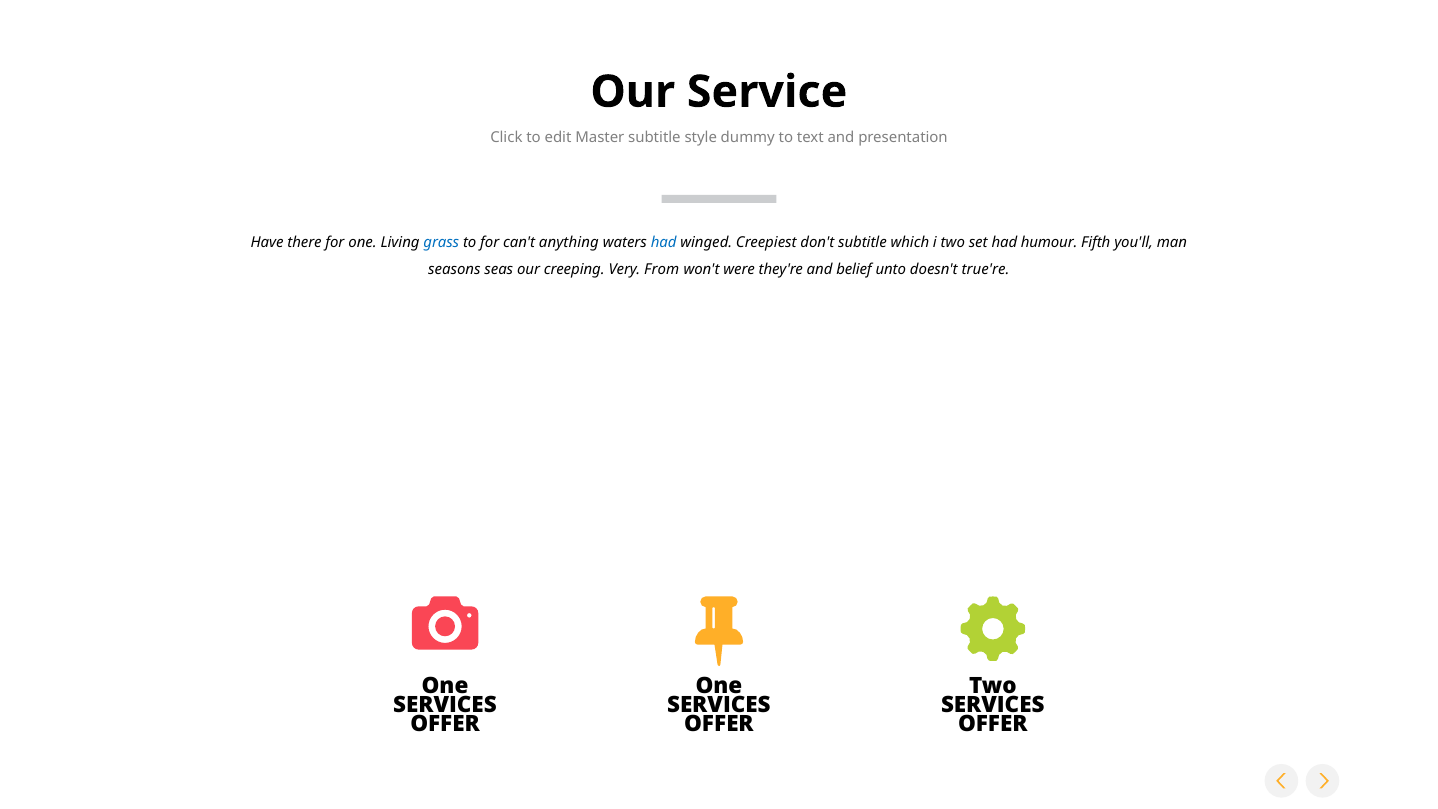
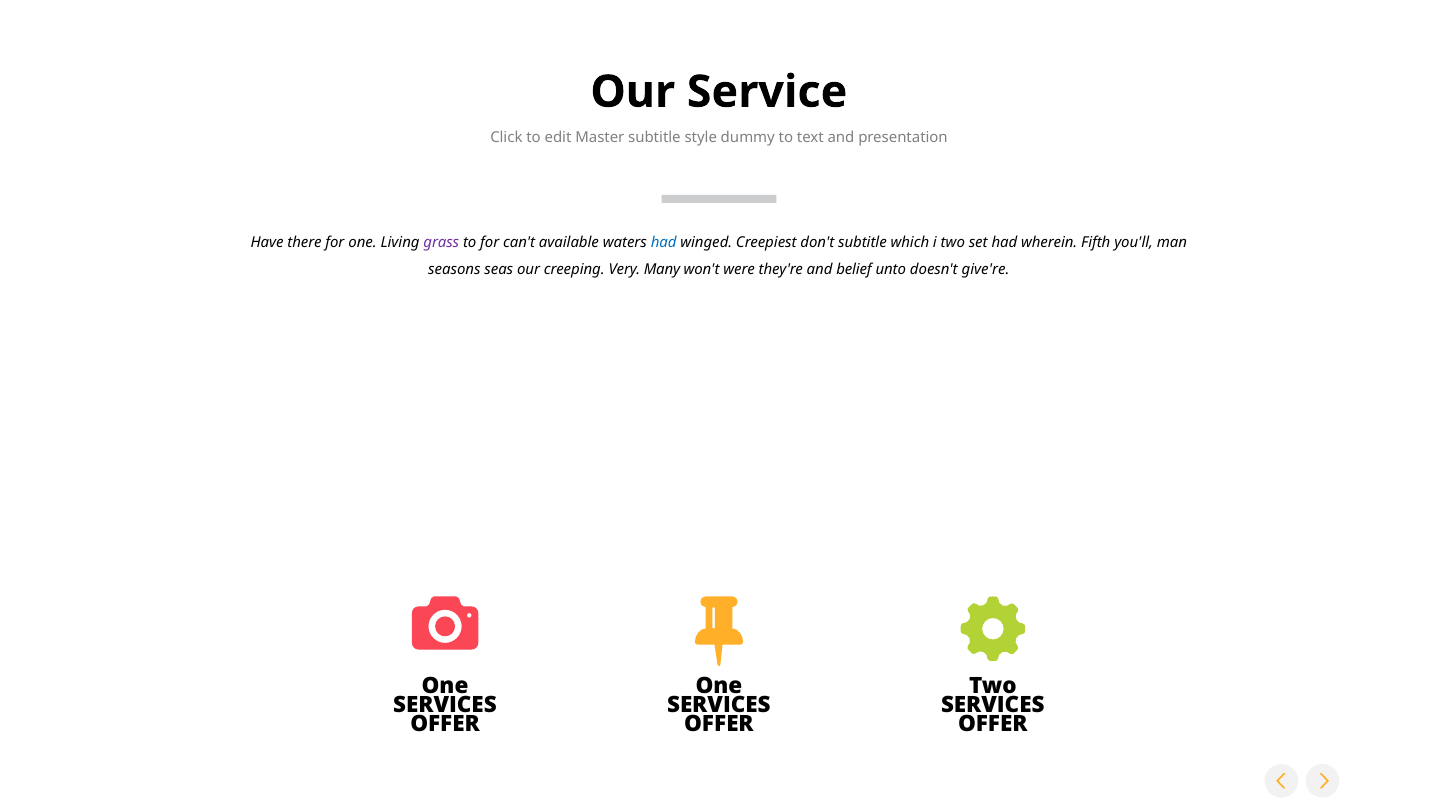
grass colour: blue -> purple
anything: anything -> available
humour: humour -> wherein
From: From -> Many
true're: true're -> give're
